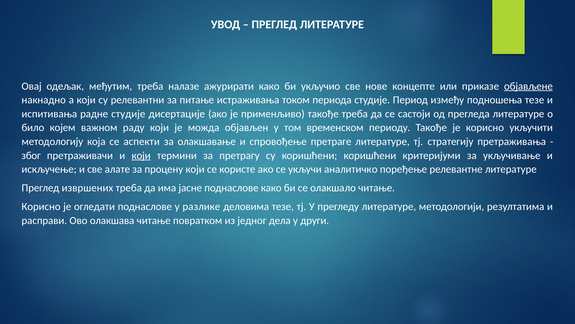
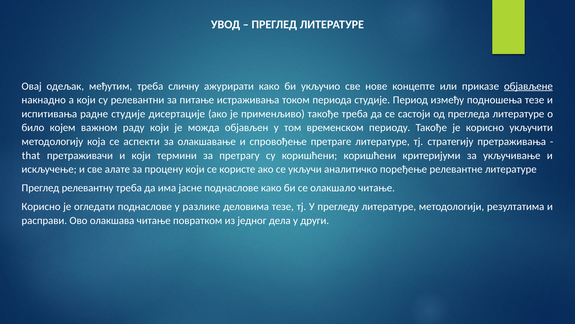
налазе: налазе -> сличну
због: због -> that
који at (141, 155) underline: present -> none
извршених: извршених -> релевантну
